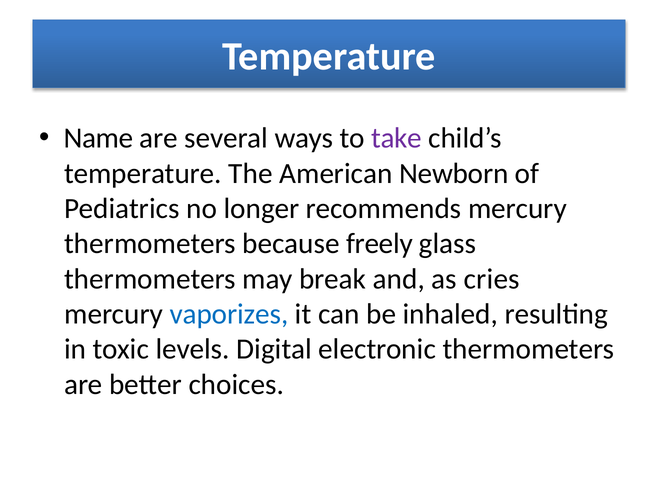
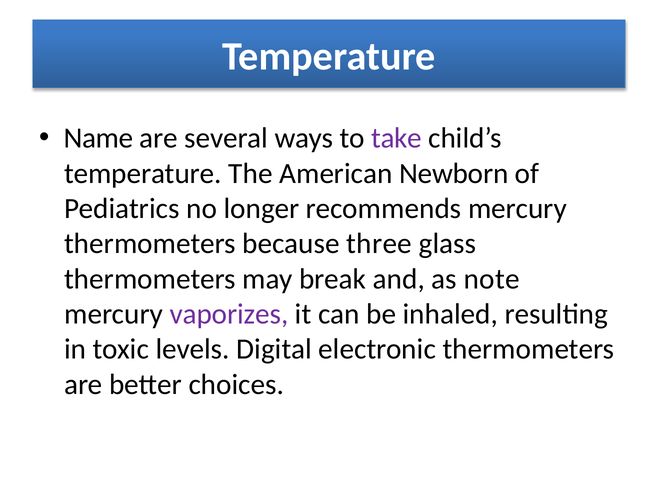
freely: freely -> three
cries: cries -> note
vaporizes colour: blue -> purple
